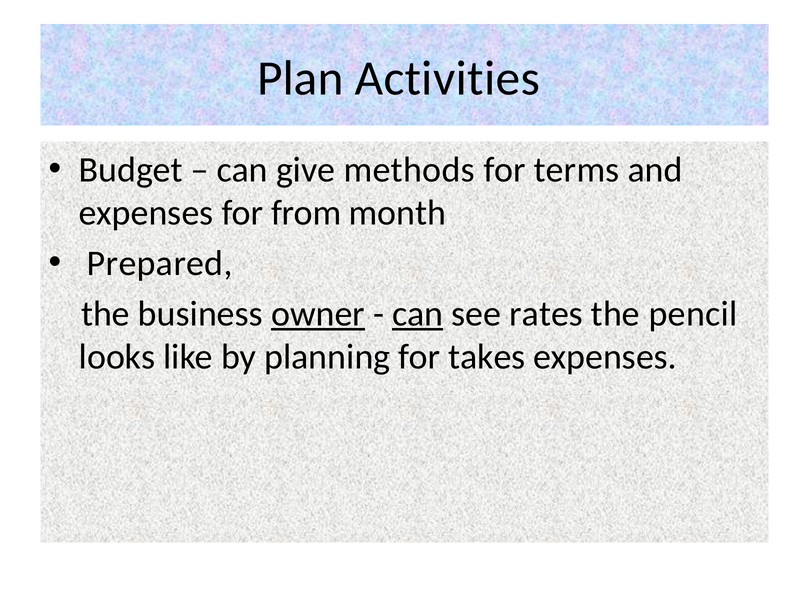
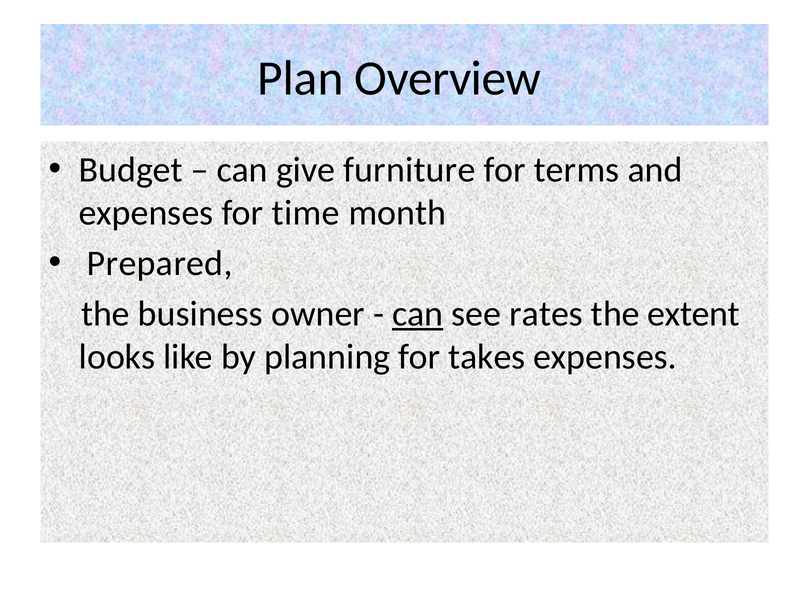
Activities: Activities -> Overview
methods: methods -> furniture
from: from -> time
owner underline: present -> none
pencil: pencil -> extent
